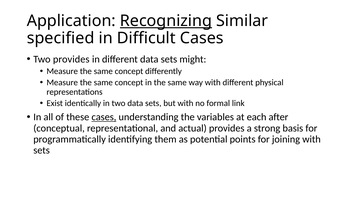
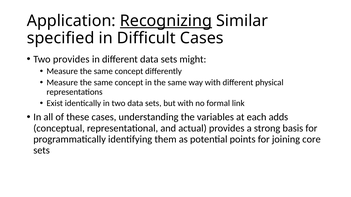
cases at (104, 117) underline: present -> none
after: after -> adds
joining with: with -> core
